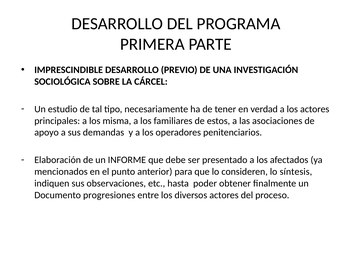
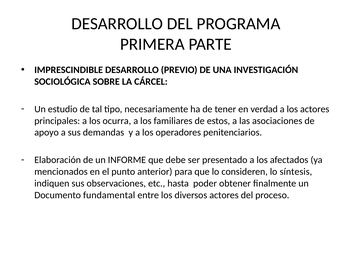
misma: misma -> ocurra
progresiones: progresiones -> fundamental
